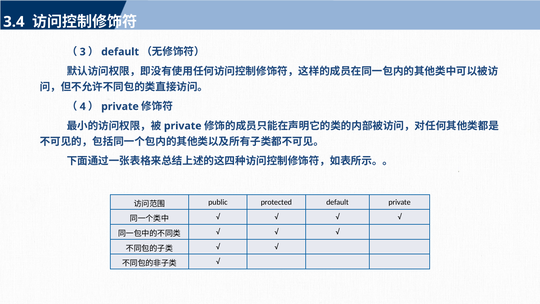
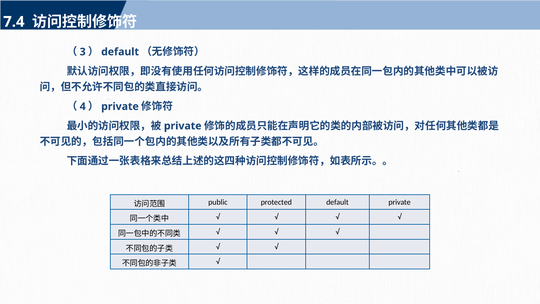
3.4: 3.4 -> 7.4
